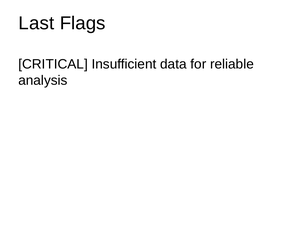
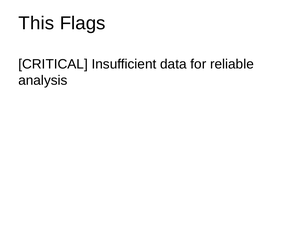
Last: Last -> This
